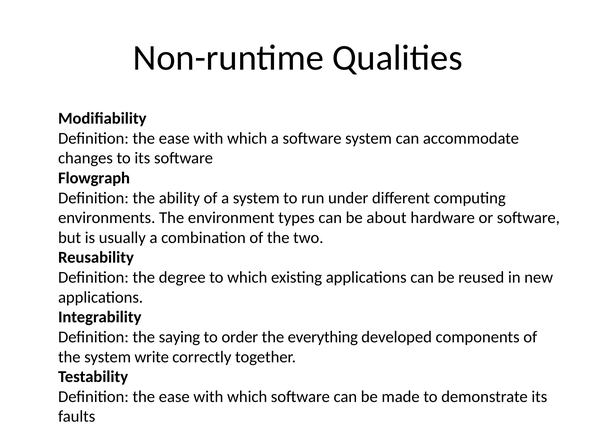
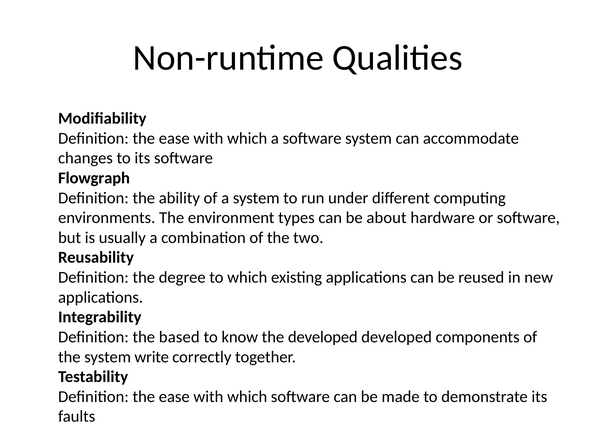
saying: saying -> based
order: order -> know
the everything: everything -> developed
